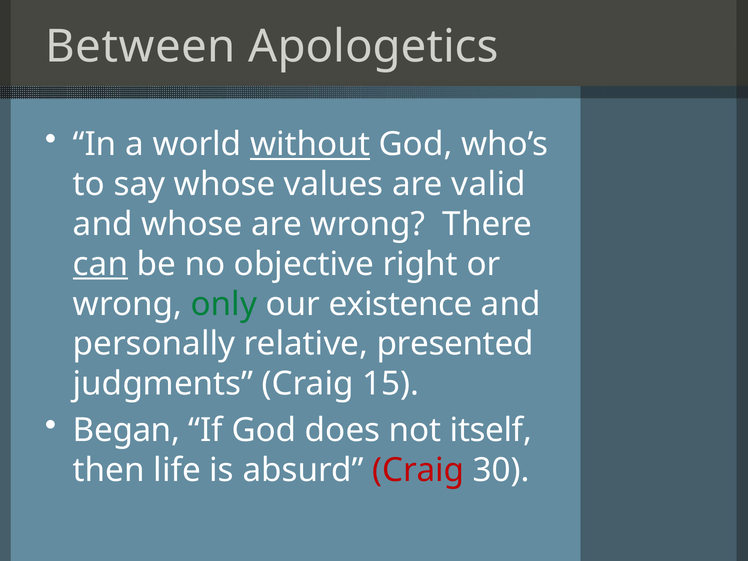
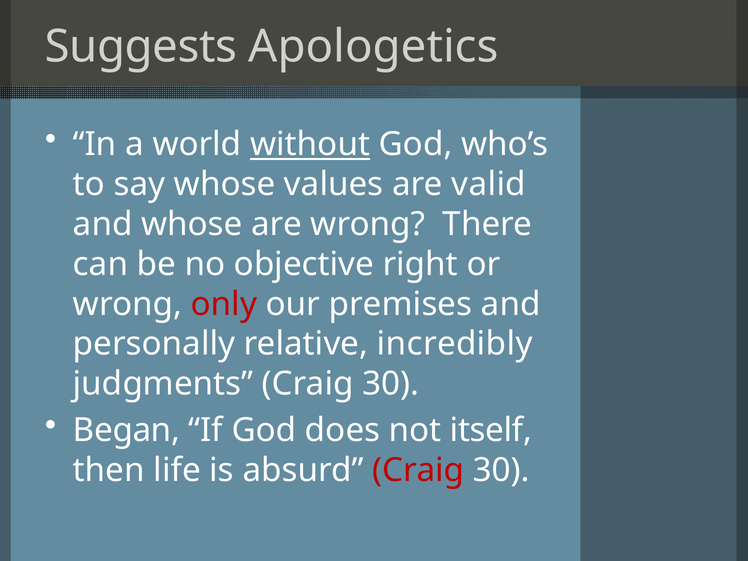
Between: Between -> Suggests
can underline: present -> none
only colour: green -> red
existence: existence -> premises
presented: presented -> incredibly
judgments Craig 15: 15 -> 30
